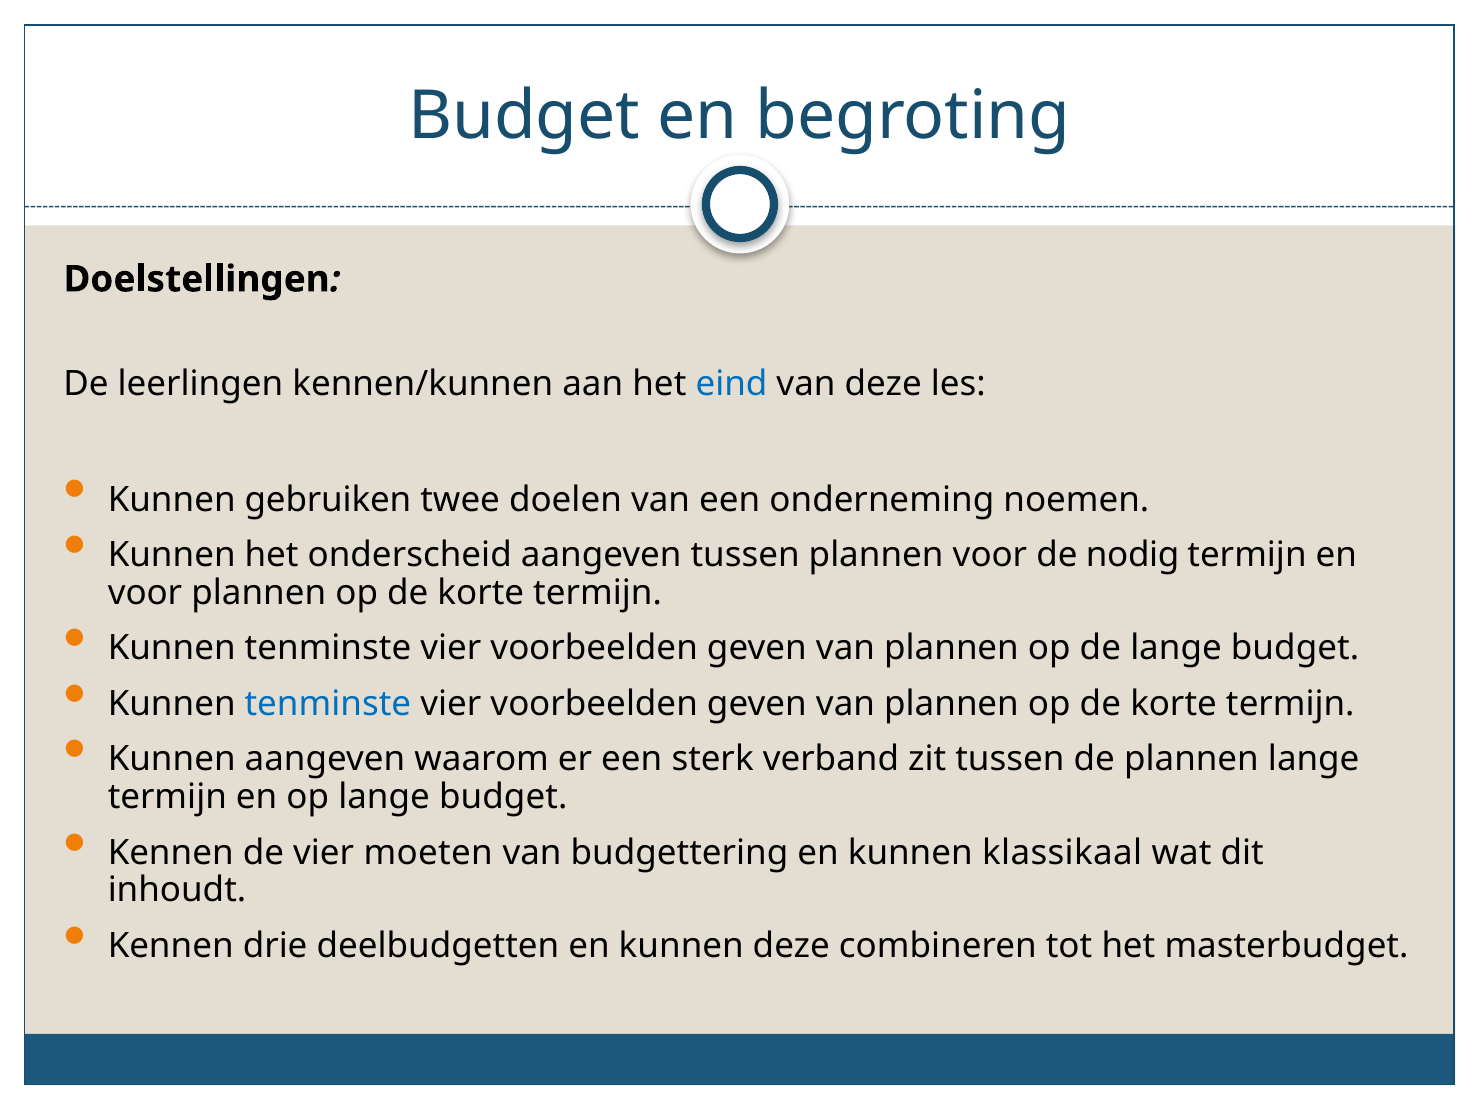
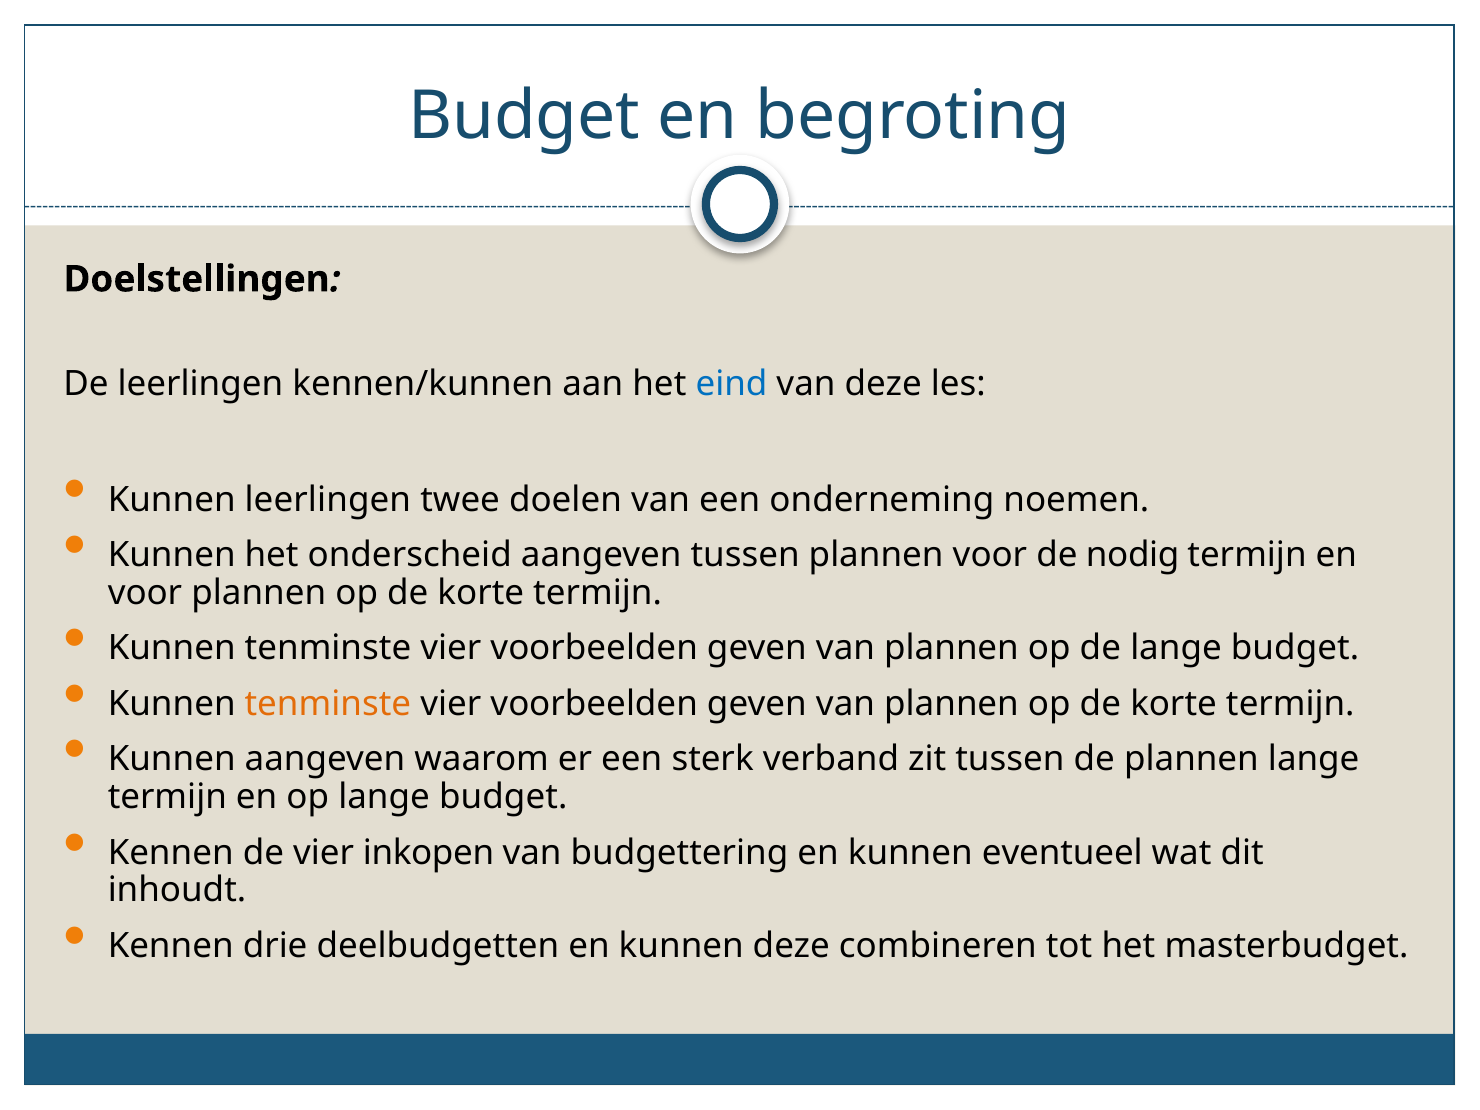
Kunnen gebruiken: gebruiken -> leerlingen
tenminste at (328, 704) colour: blue -> orange
moeten: moeten -> inkopen
klassikaal: klassikaal -> eventueel
